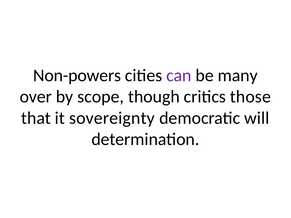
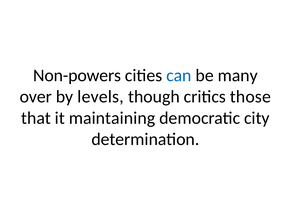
can colour: purple -> blue
scope: scope -> levels
sovereignty: sovereignty -> maintaining
will: will -> city
